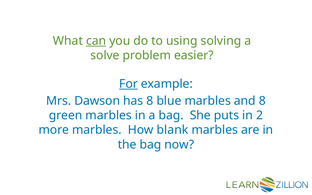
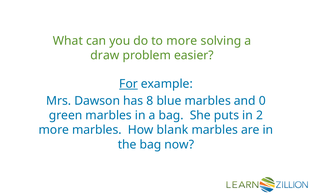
can underline: present -> none
to using: using -> more
solve: solve -> draw
and 8: 8 -> 0
